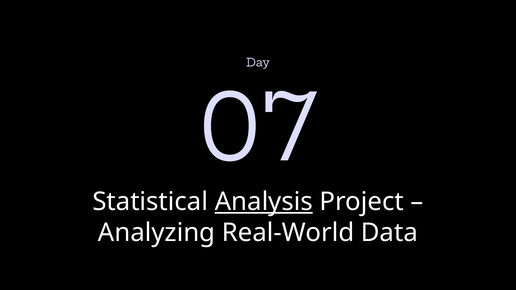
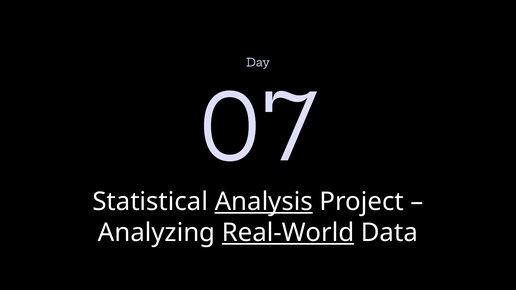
Real-World underline: none -> present
